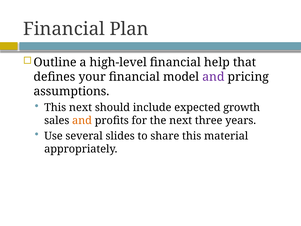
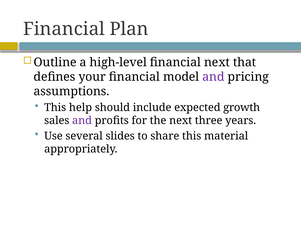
financial help: help -> next
This next: next -> help
and at (82, 120) colour: orange -> purple
